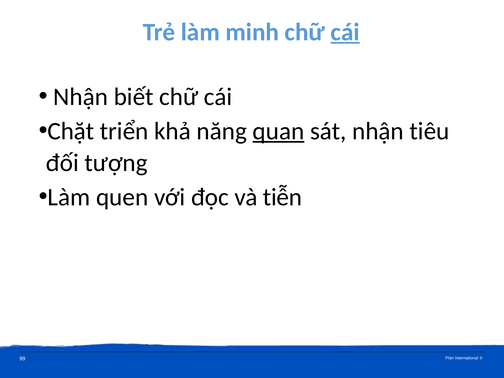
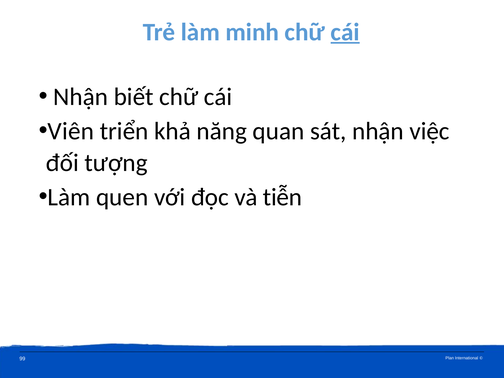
Chặt: Chặt -> Viên
quan underline: present -> none
tiêu: tiêu -> việc
